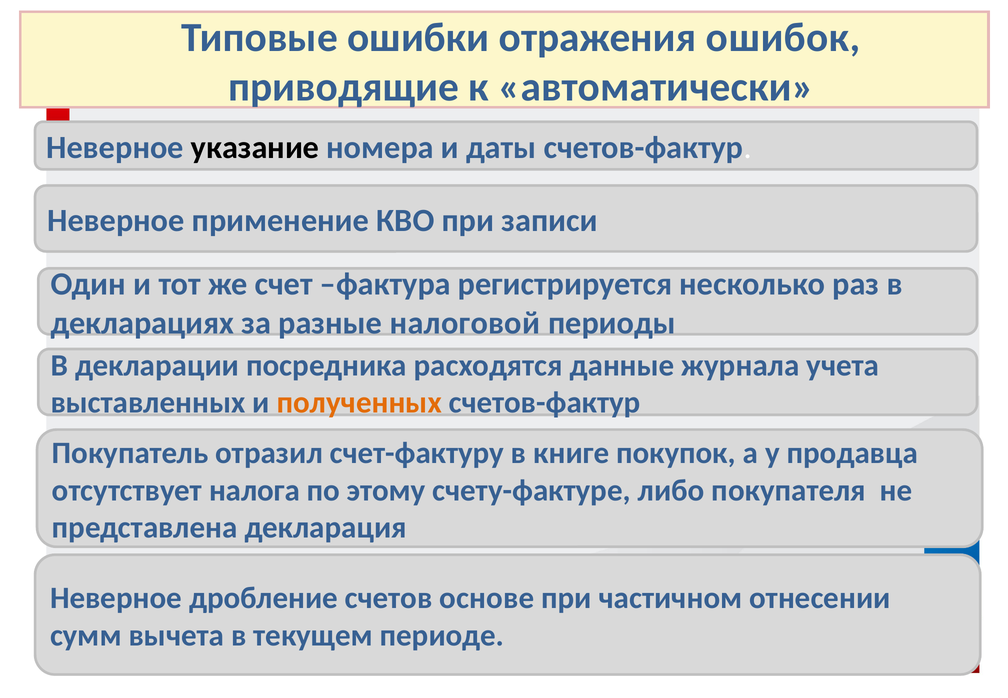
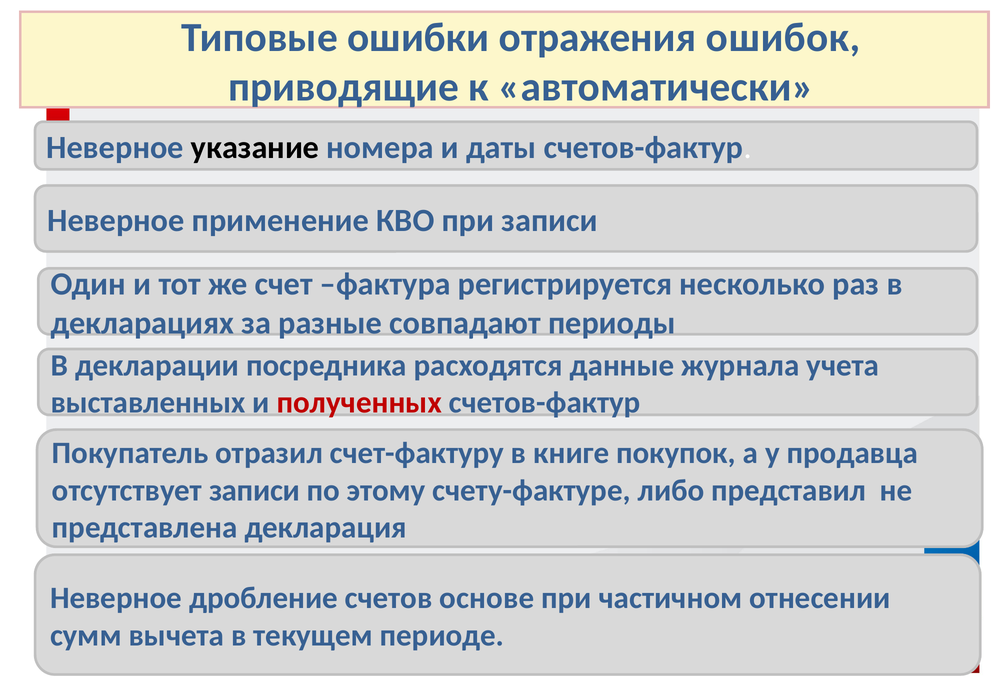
налоговой: налоговой -> совпадают
полученных colour: orange -> red
отсутствует налога: налога -> записи
покупателя: покупателя -> представил
